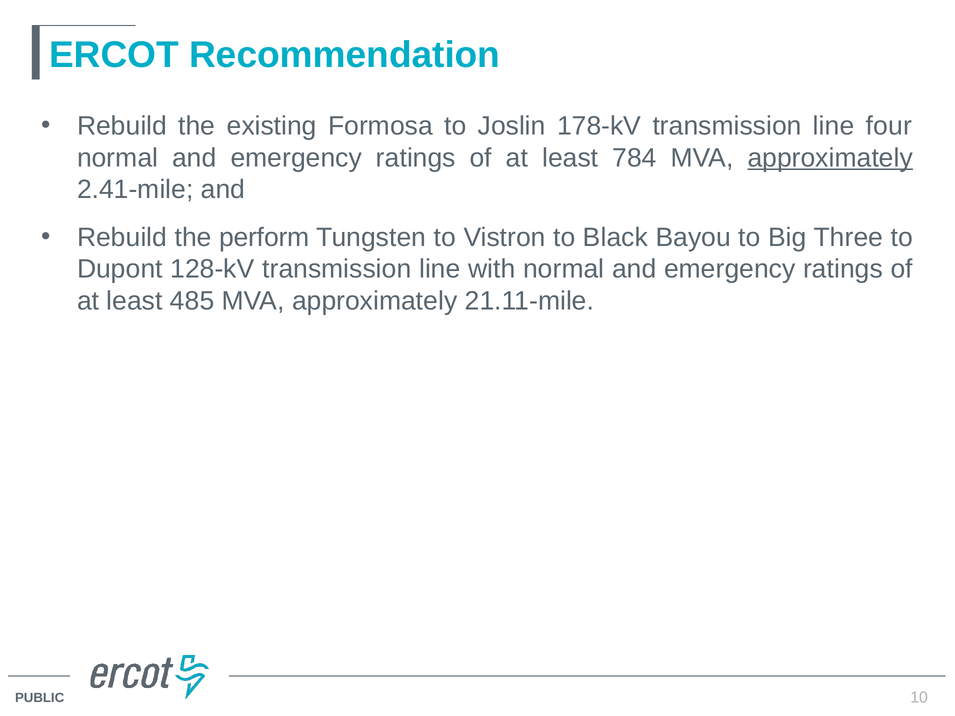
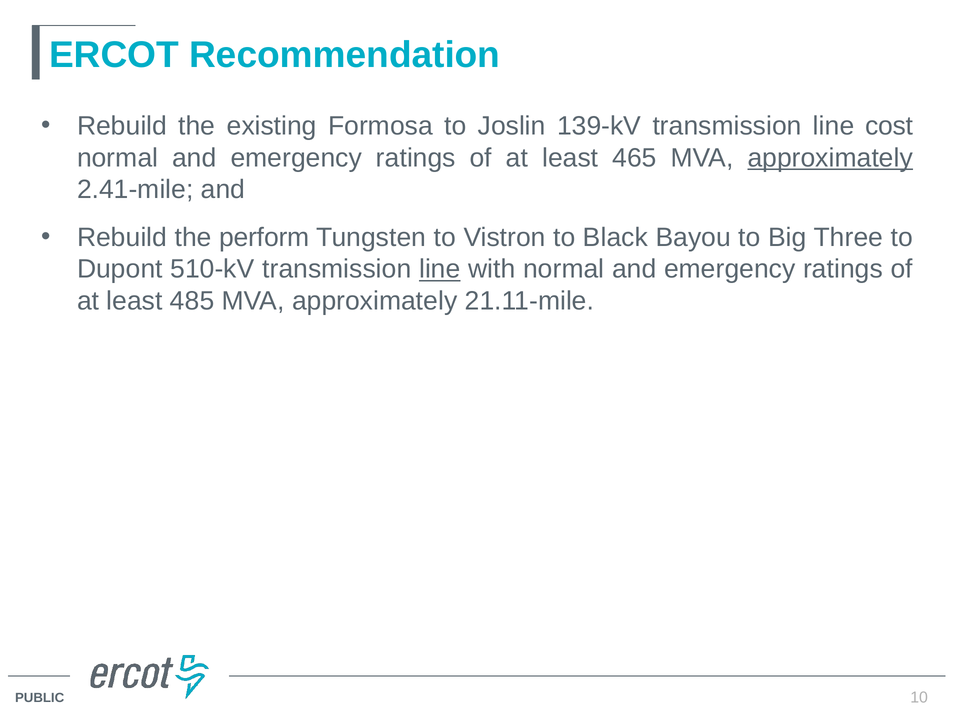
178-kV: 178-kV -> 139-kV
four: four -> cost
784: 784 -> 465
128-kV: 128-kV -> 510-kV
line at (440, 269) underline: none -> present
